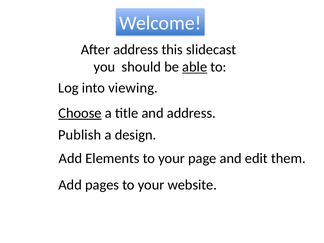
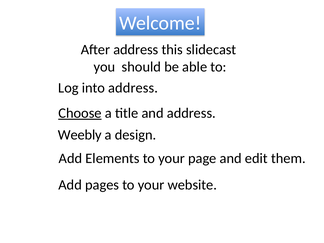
able underline: present -> none
into viewing: viewing -> address
Publish: Publish -> Weebly
